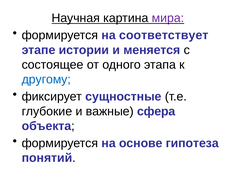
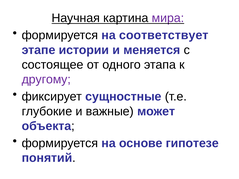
другому colour: blue -> purple
сфера: сфера -> может
гипотеза: гипотеза -> гипотезе
